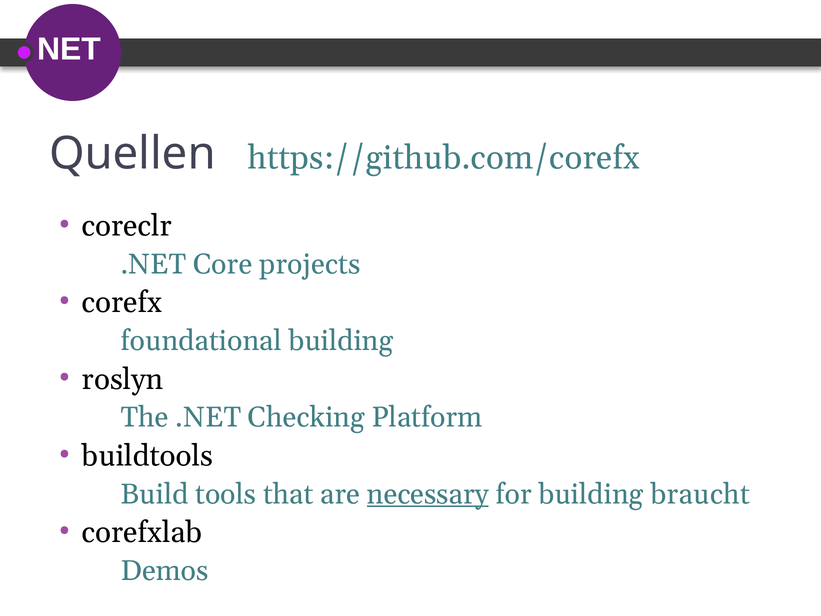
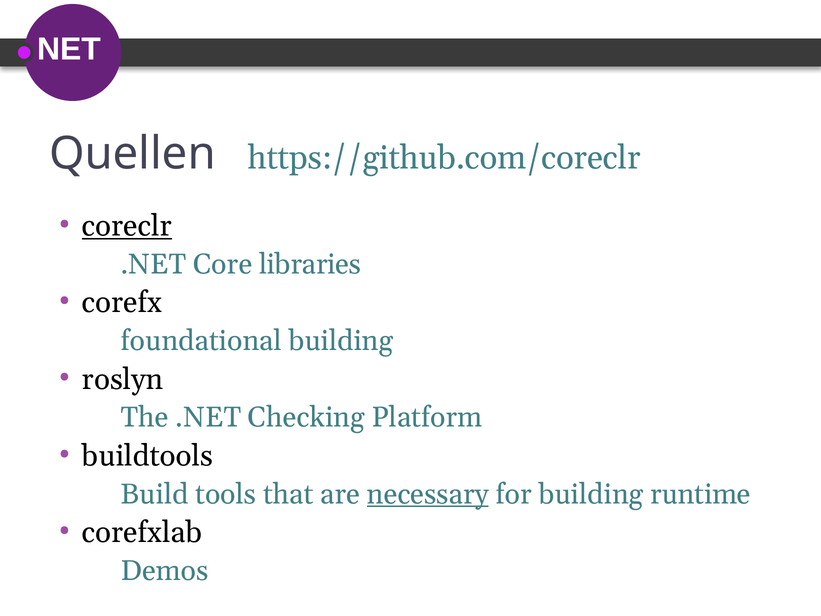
https://github.com/corefx: https://github.com/corefx -> https://github.com/coreclr
coreclr underline: none -> present
projects: projects -> libraries
braucht: braucht -> runtime
